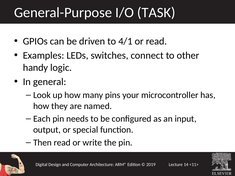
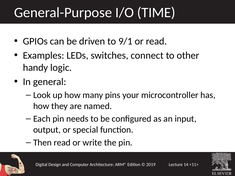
TASK: TASK -> TIME
4/1: 4/1 -> 9/1
